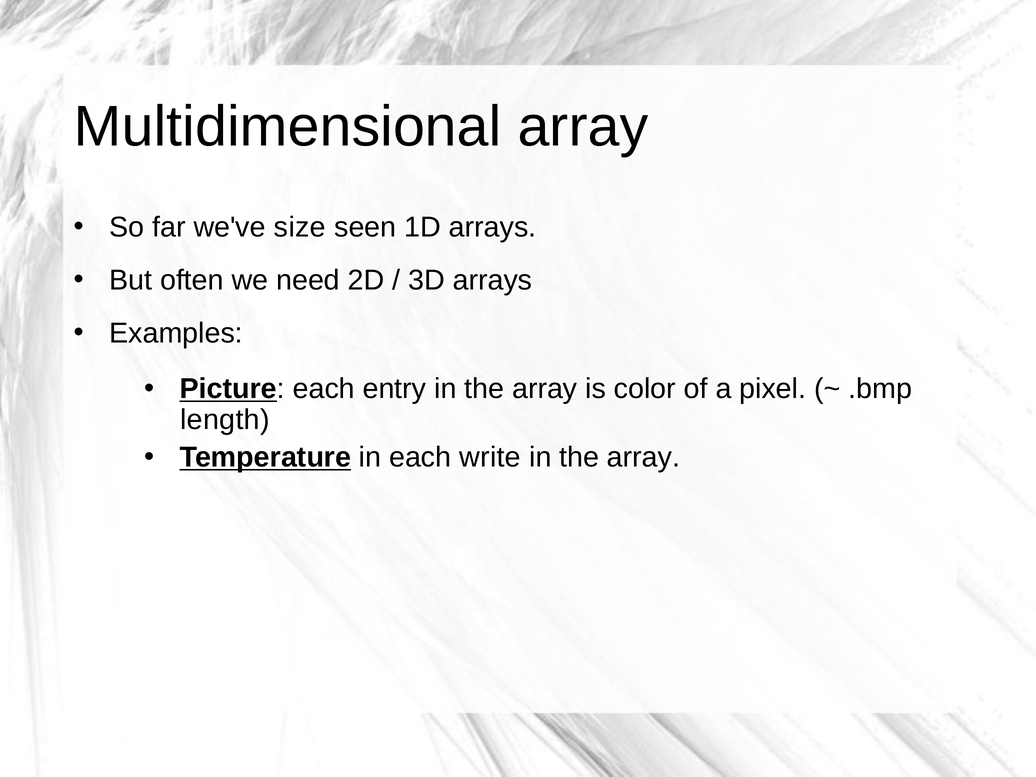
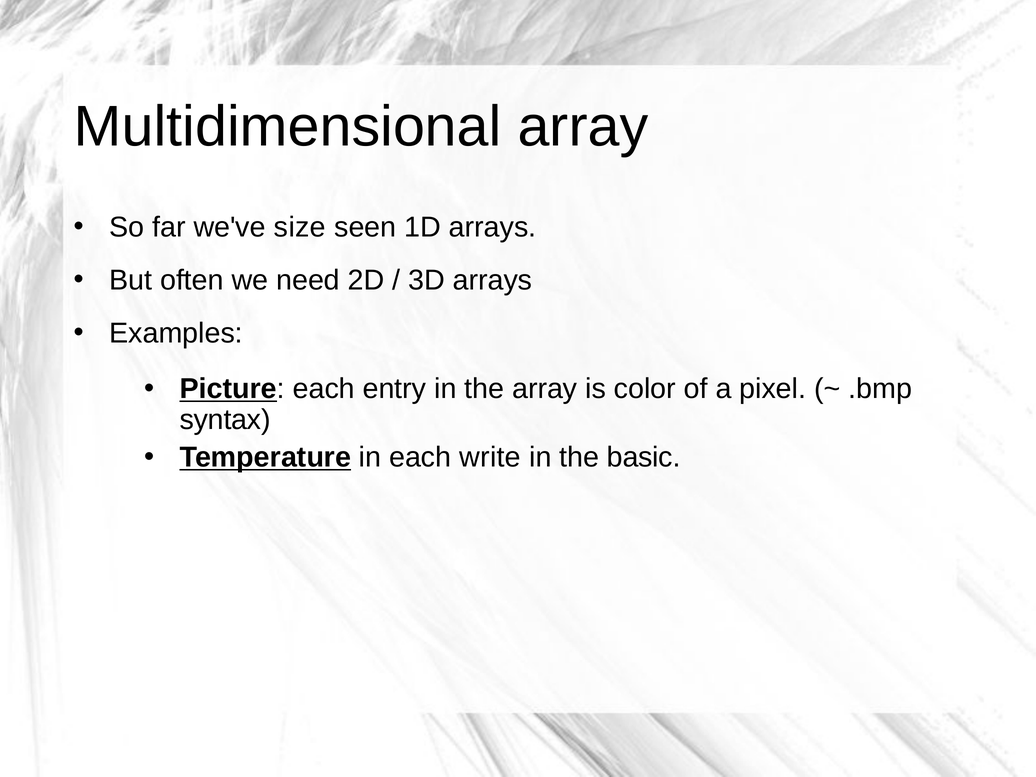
length: length -> syntax
array at (644, 457): array -> basic
